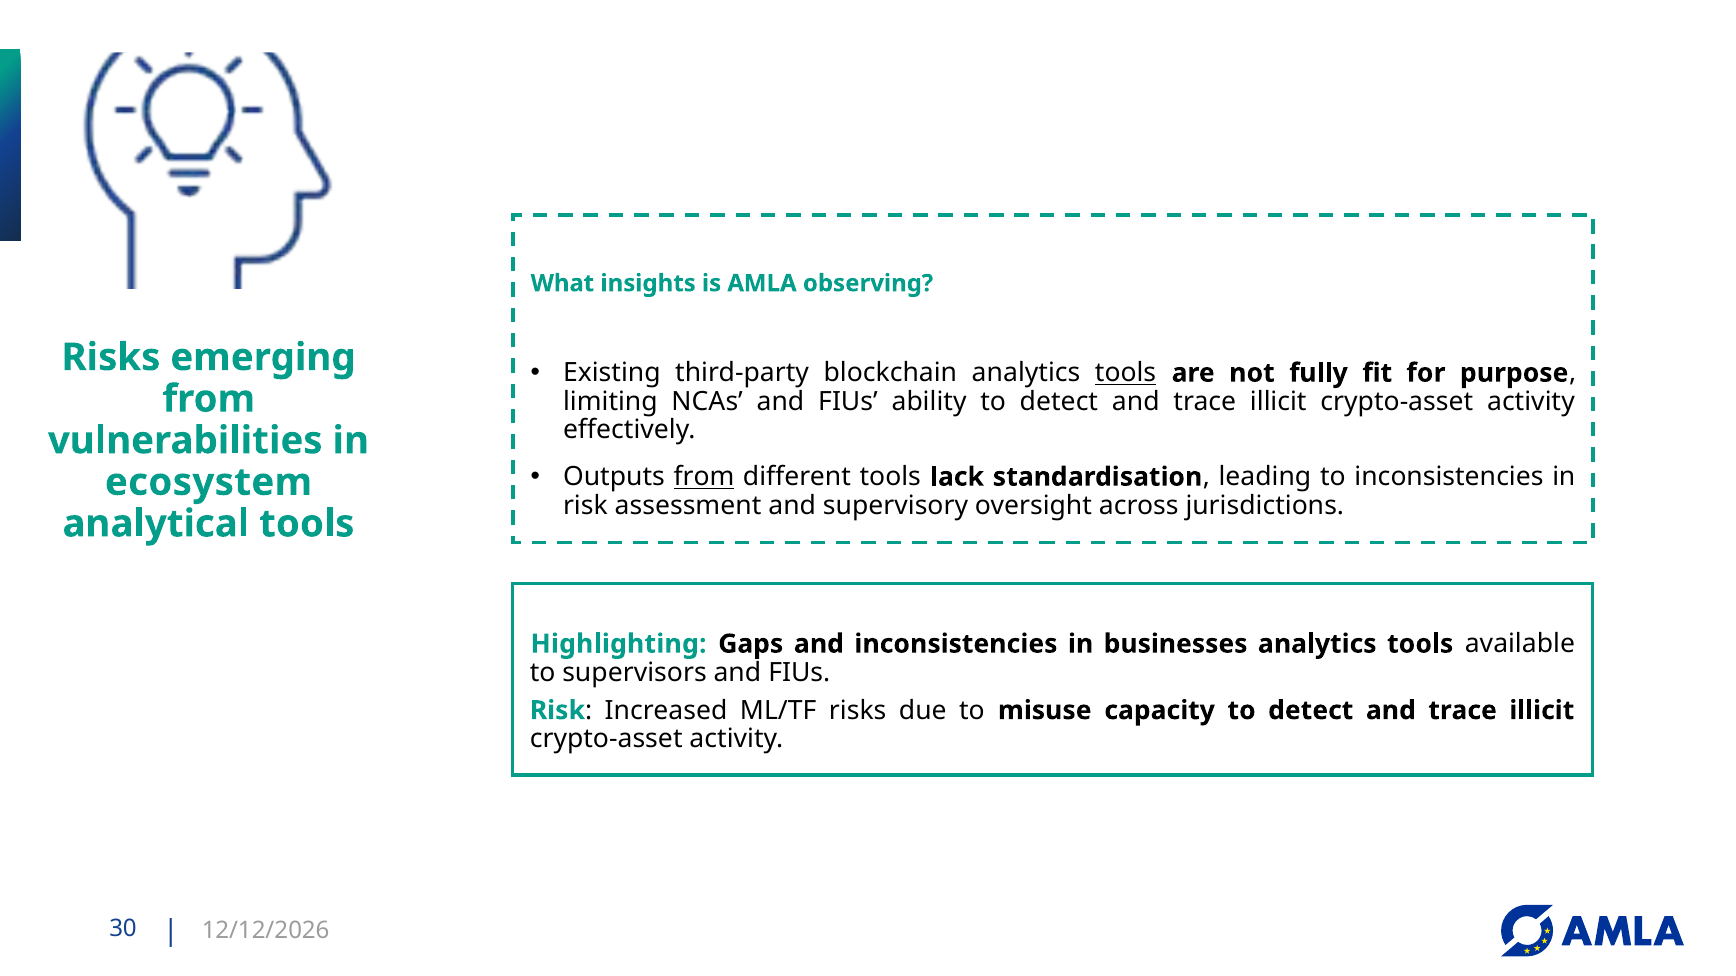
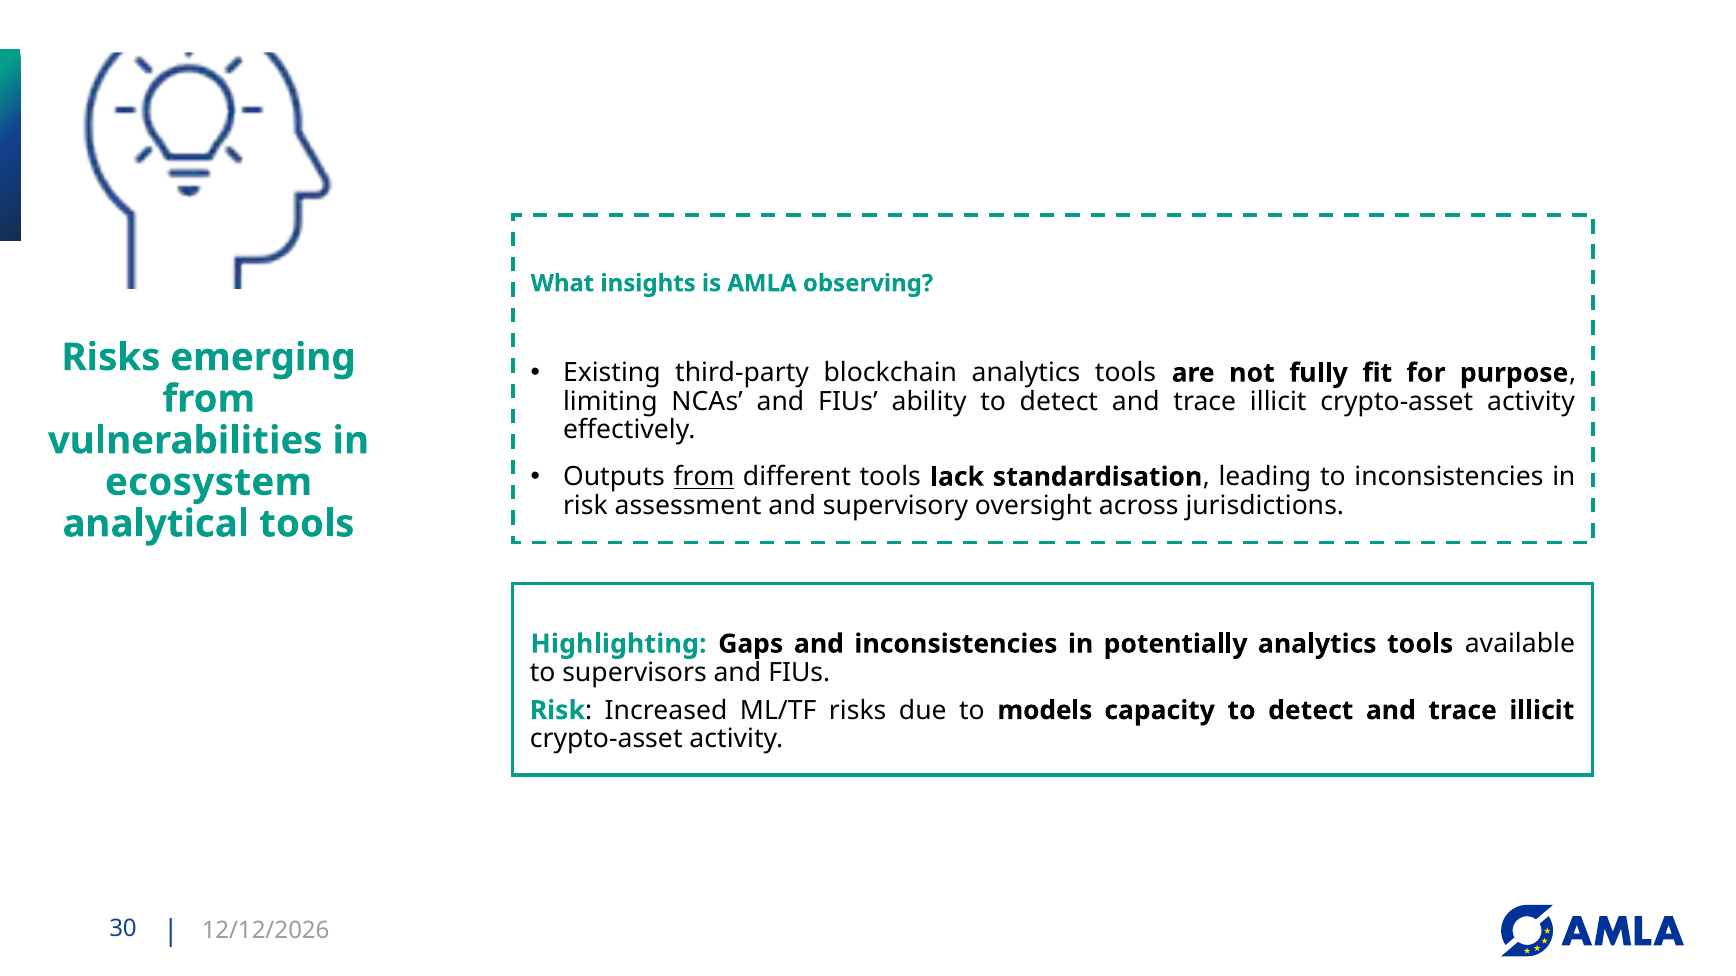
tools at (1126, 373) underline: present -> none
businesses: businesses -> potentially
misuse: misuse -> models
